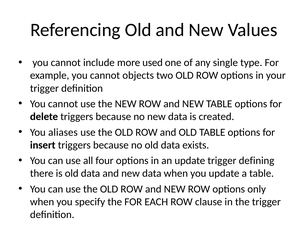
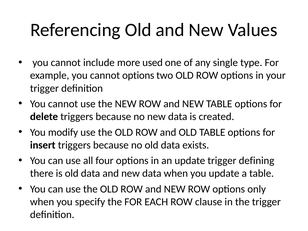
cannot objects: objects -> options
aliases: aliases -> modify
